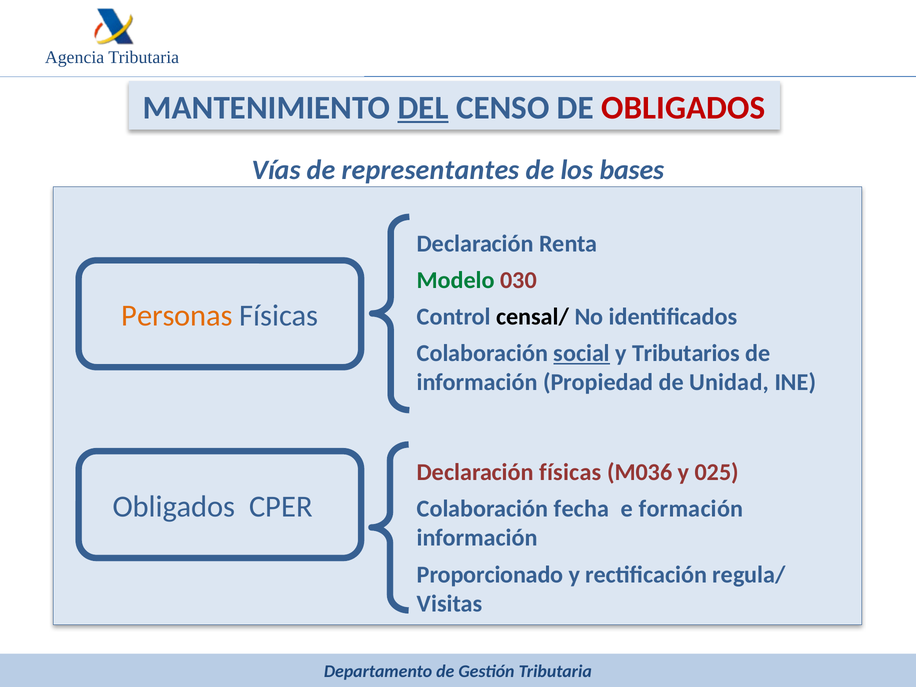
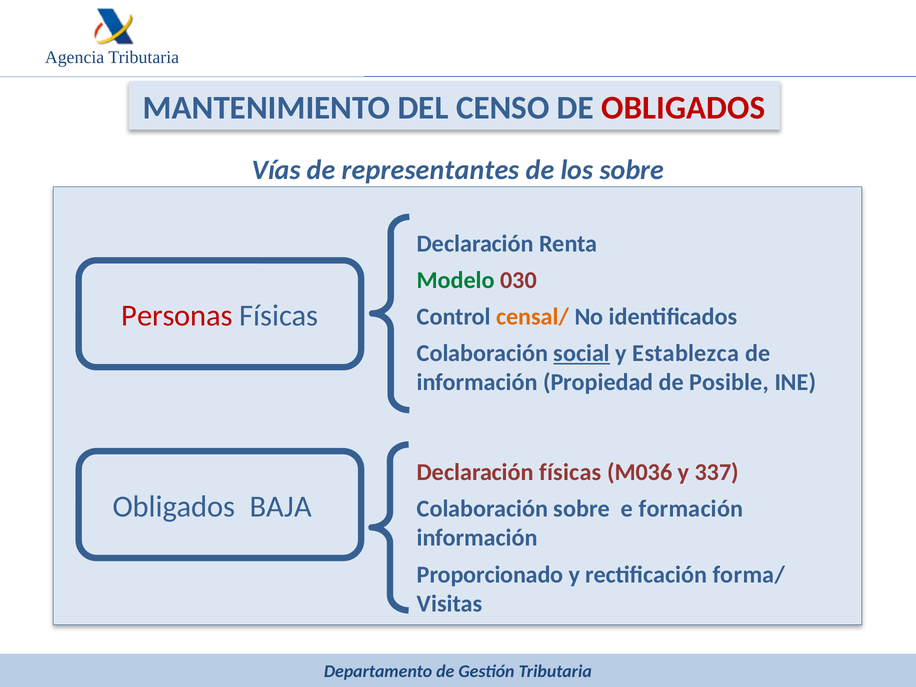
DEL underline: present -> none
los bases: bases -> sobre
Personas colour: orange -> red
censal/ colour: black -> orange
Tributarios: Tributarios -> Establezca
Unidad: Unidad -> Posible
025: 025 -> 337
CPER: CPER -> BAJA
Colaboración fecha: fecha -> sobre
regula/: regula/ -> forma/
